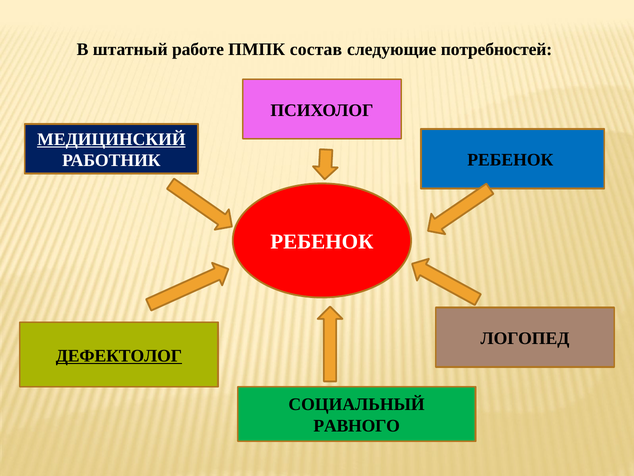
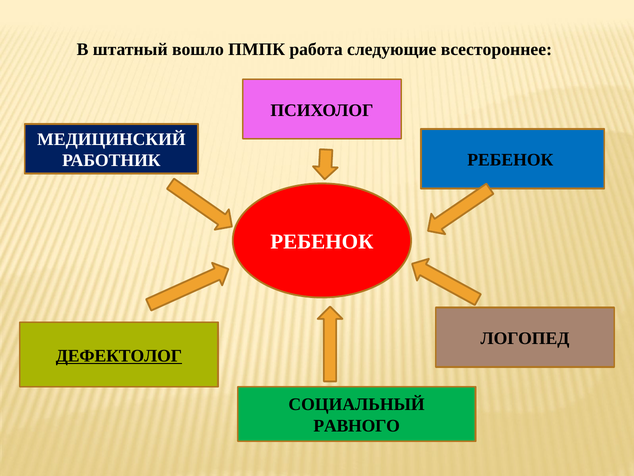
работе: работе -> вошло
состав: состав -> работа
потребностей: потребностей -> всестороннее
МЕДИЦИНСКИЙ underline: present -> none
